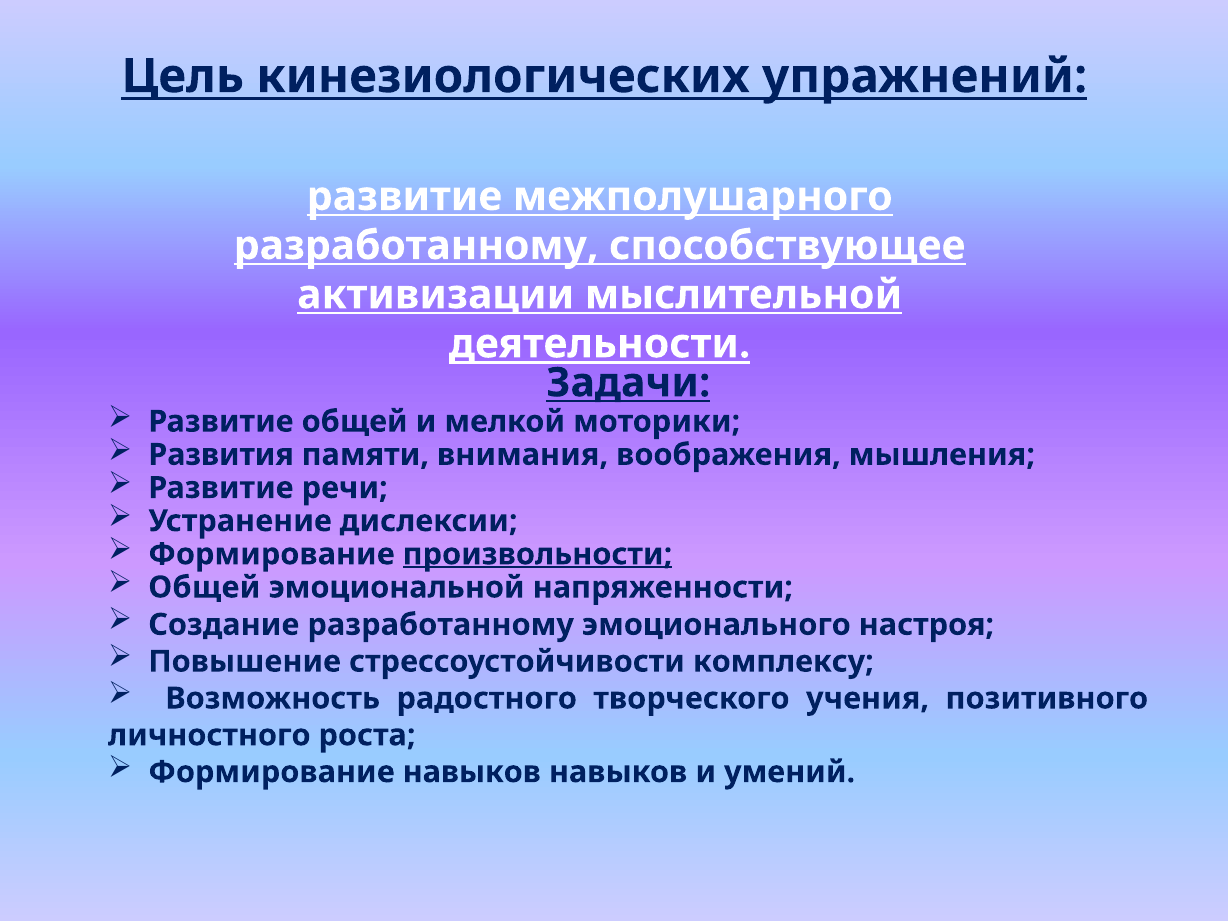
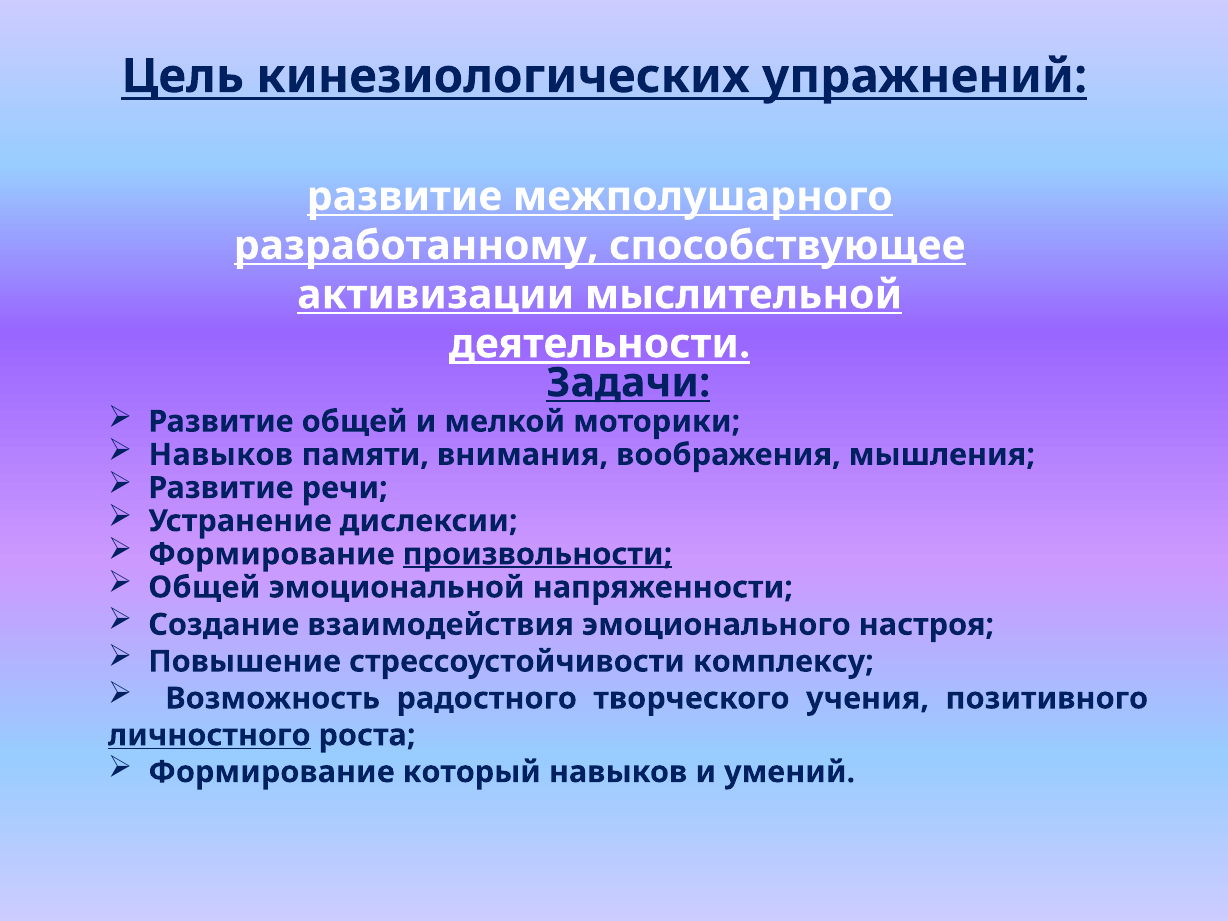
Развития at (221, 455): Развития -> Навыков
Создание разработанному: разработанному -> взаимодействия
личностного underline: none -> present
Формирование навыков: навыков -> который
